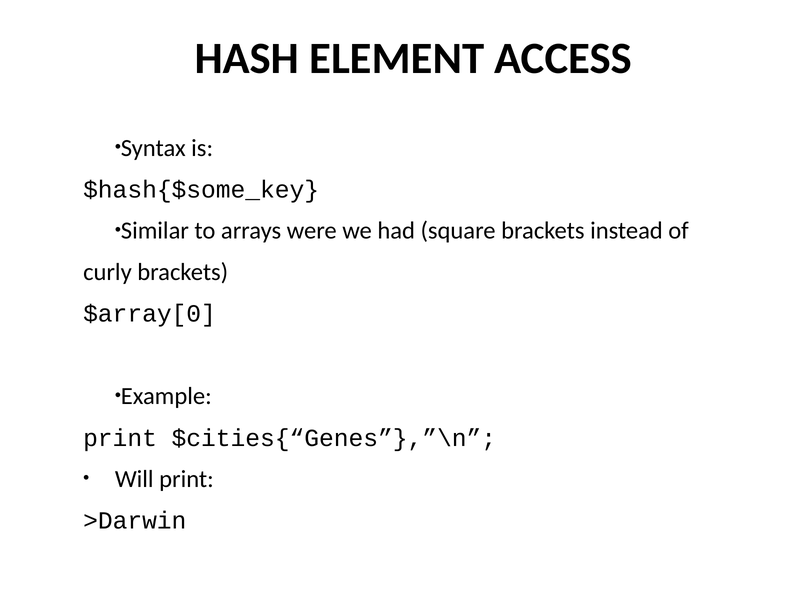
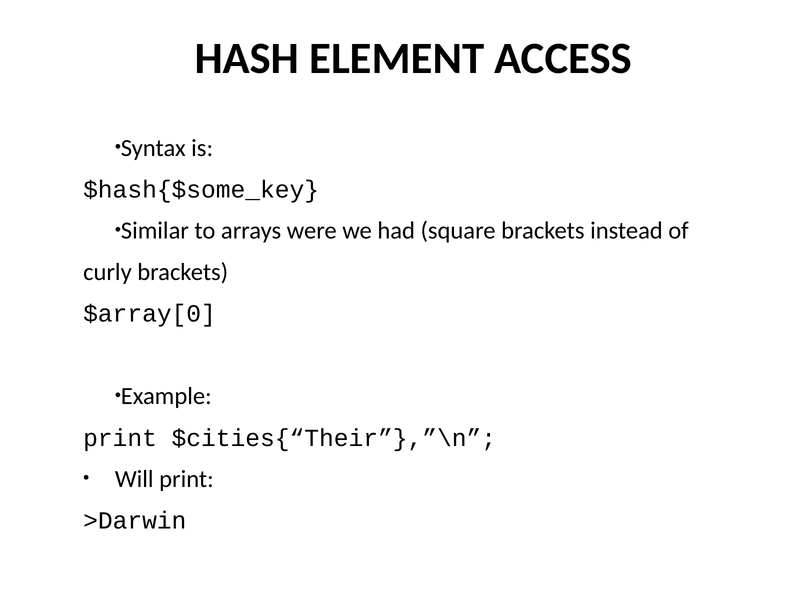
$cities{“Genes”},”\n: $cities{“Genes”},”\n -> $cities{“Their”},”\n
